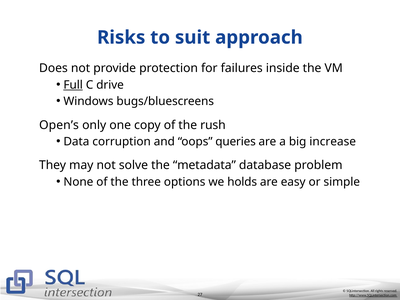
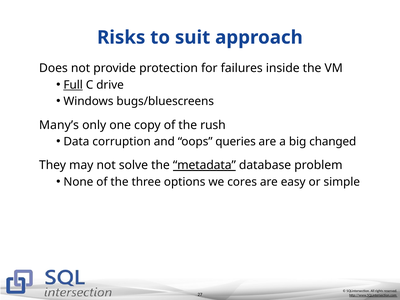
Open’s: Open’s -> Many’s
increase: increase -> changed
metadata underline: none -> present
holds: holds -> cores
